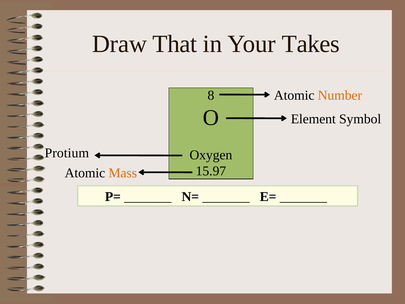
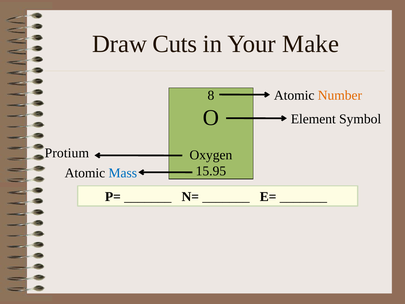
That: That -> Cuts
Takes: Takes -> Make
15.97: 15.97 -> 15.95
Mass colour: orange -> blue
